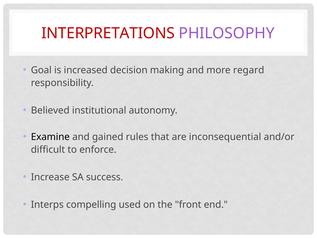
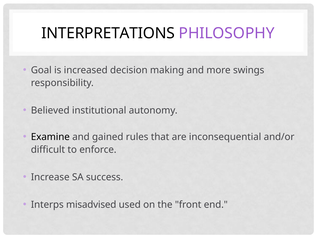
INTERPRETATIONS colour: red -> black
regard: regard -> swings
compelling: compelling -> misadvised
